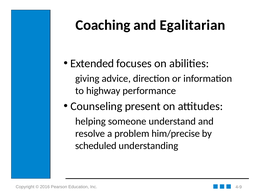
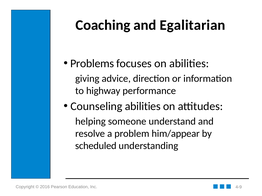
Extended: Extended -> Problems
Counseling present: present -> abilities
him/precise: him/precise -> him/appear
